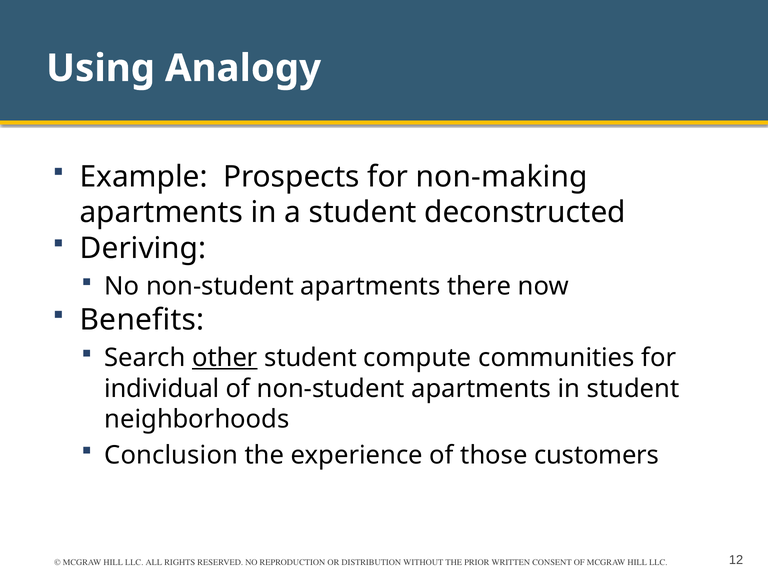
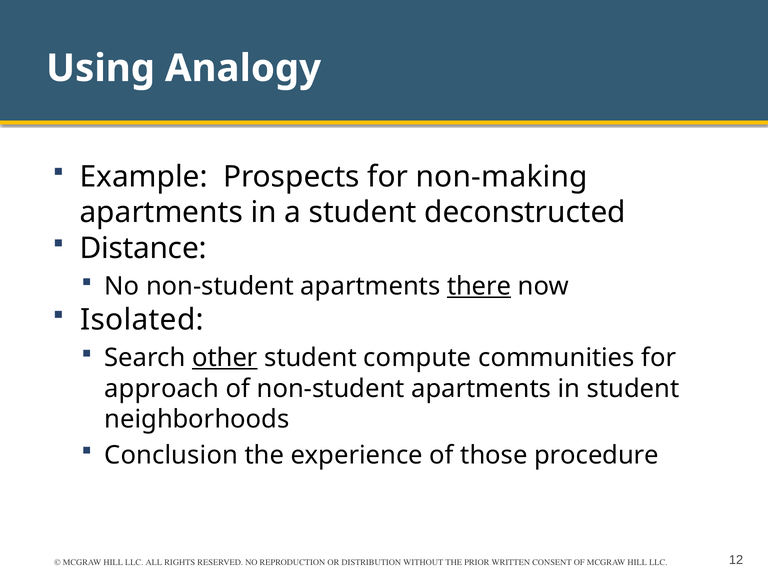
Deriving: Deriving -> Distance
there underline: none -> present
Benefits: Benefits -> Isolated
individual: individual -> approach
customers: customers -> procedure
